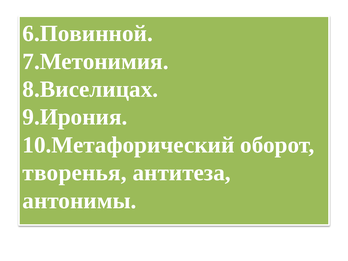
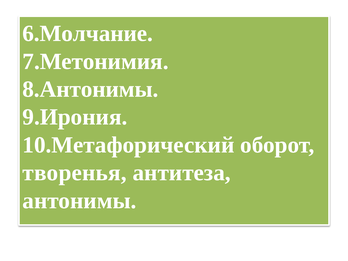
6.Повинной: 6.Повинной -> 6.Молчание
8.Виселицах: 8.Виселицах -> 8.Антонимы
